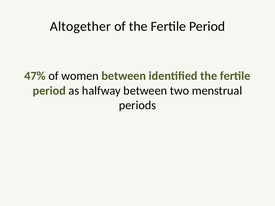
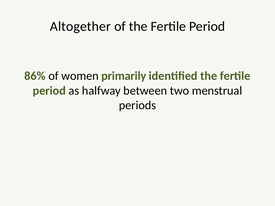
47%: 47% -> 86%
women between: between -> primarily
